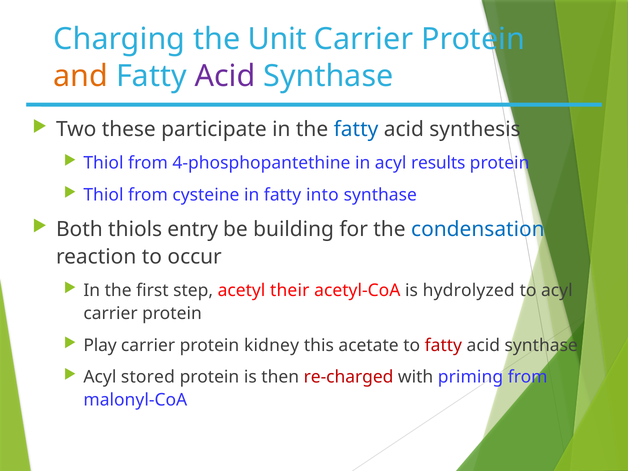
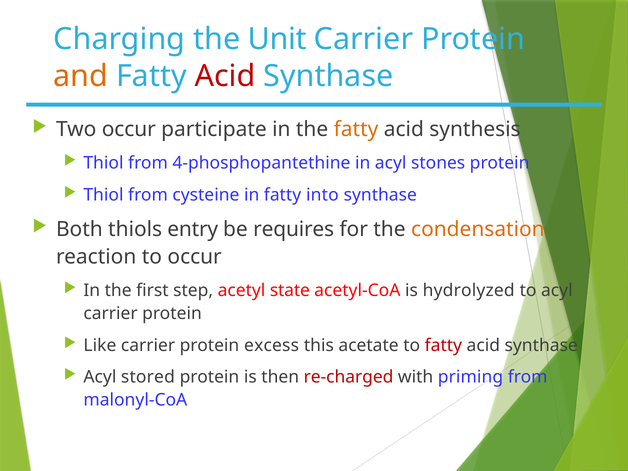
Acid at (225, 76) colour: purple -> red
Two these: these -> occur
fatty at (356, 130) colour: blue -> orange
results: results -> stones
building: building -> requires
condensation colour: blue -> orange
their: their -> state
Play: Play -> Like
kidney: kidney -> excess
